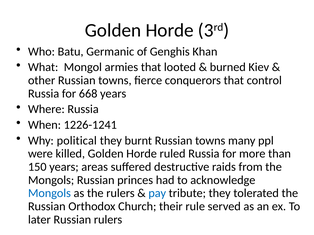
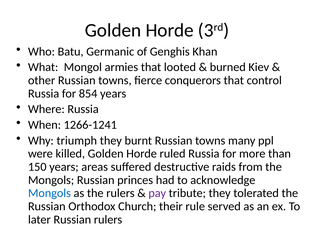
668: 668 -> 854
1226-1241: 1226-1241 -> 1266-1241
political: political -> triumph
pay colour: blue -> purple
